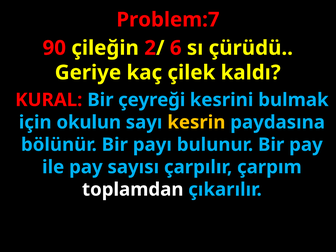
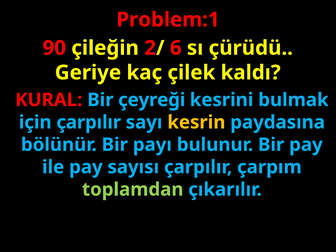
Problem:7: Problem:7 -> Problem:1
için okulun: okulun -> çarpılır
toplamdan colour: white -> light green
